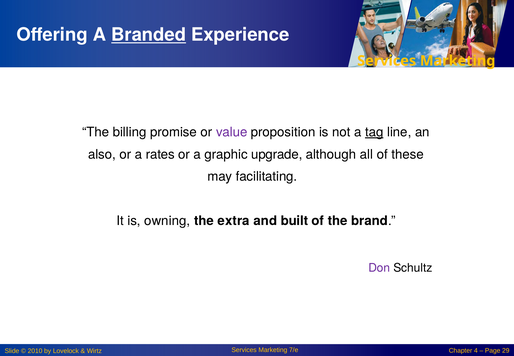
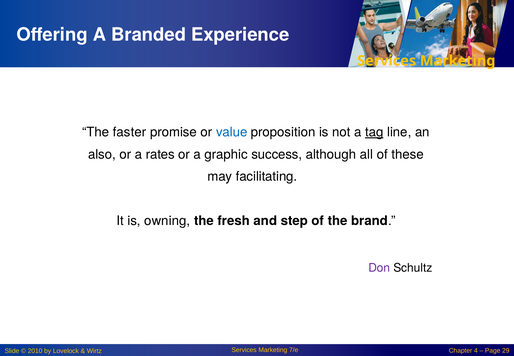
Branded underline: present -> none
billing: billing -> faster
value colour: purple -> blue
upgrade: upgrade -> success
extra: extra -> fresh
built: built -> step
